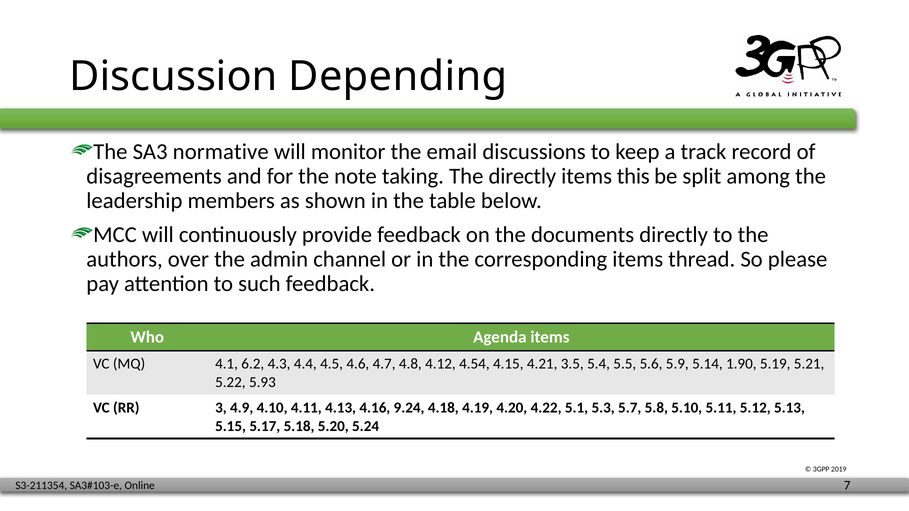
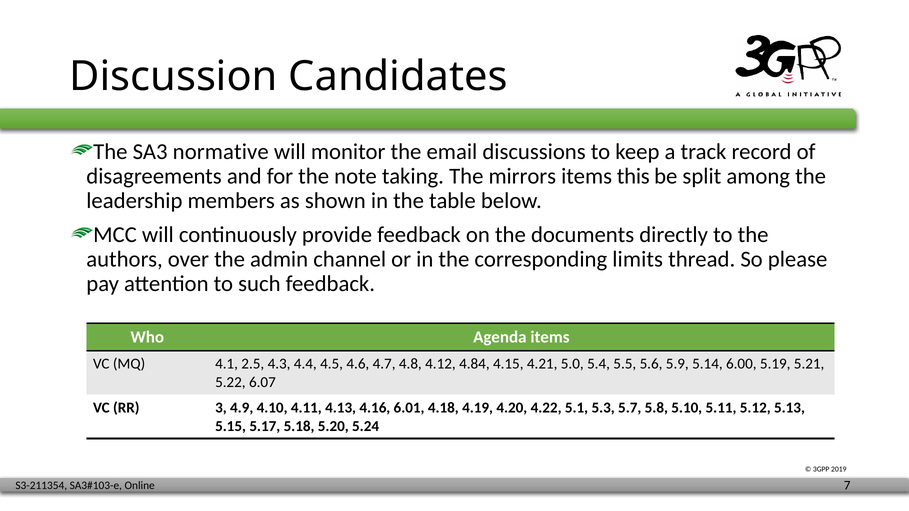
Depending: Depending -> Candidates
The directly: directly -> mirrors
corresponding items: items -> limits
6.2: 6.2 -> 2.5
4.54: 4.54 -> 4.84
3.5: 3.5 -> 5.0
1.90: 1.90 -> 6.00
5.93: 5.93 -> 6.07
9.24: 9.24 -> 6.01
